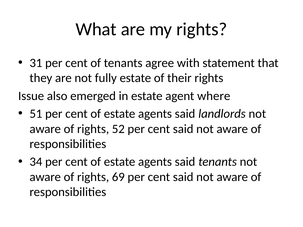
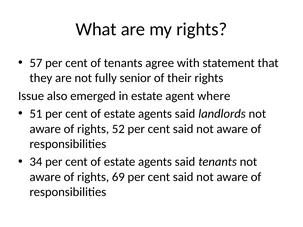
31: 31 -> 57
fully estate: estate -> senior
